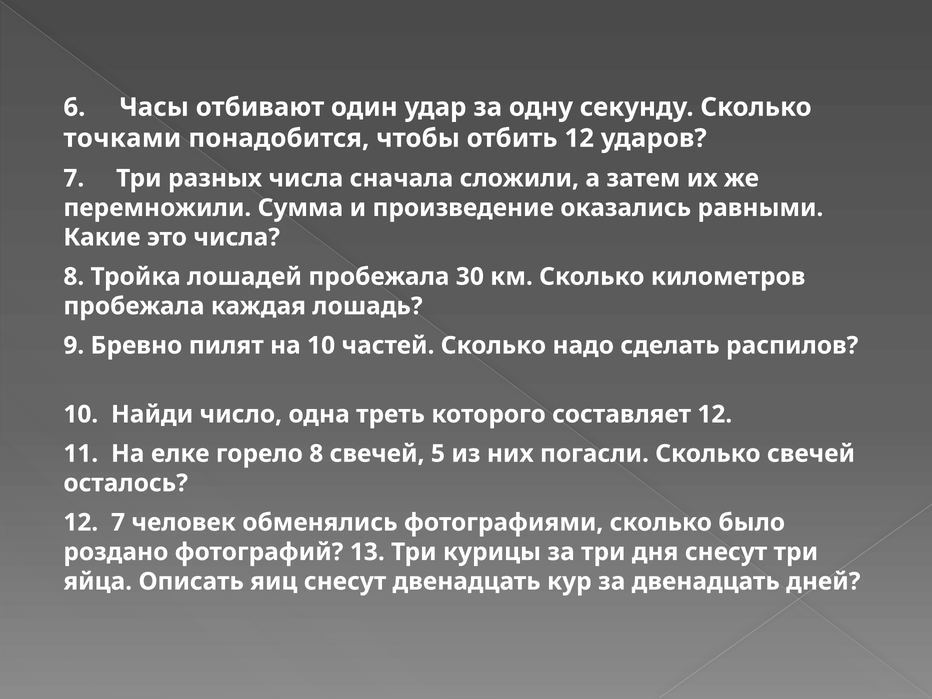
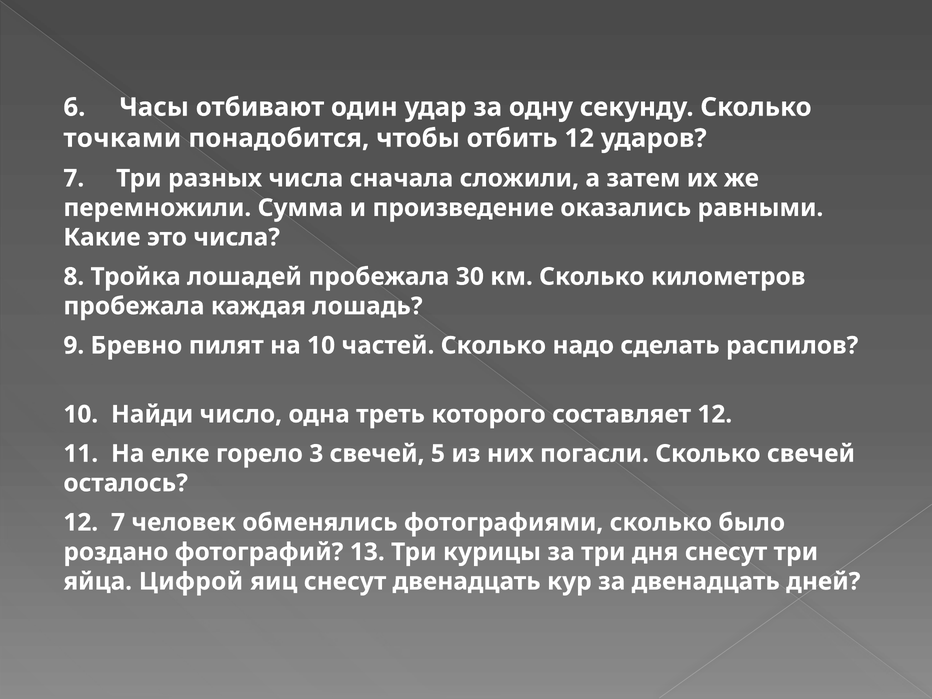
горело 8: 8 -> 3
Описать: Описать -> Цифрой
